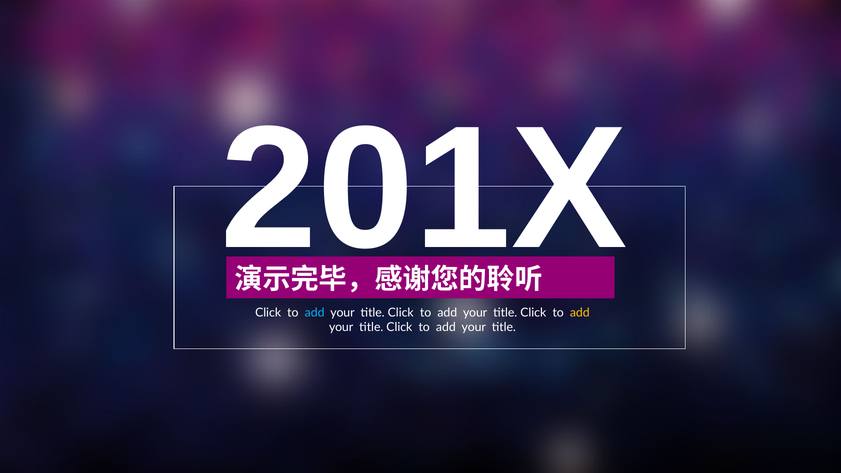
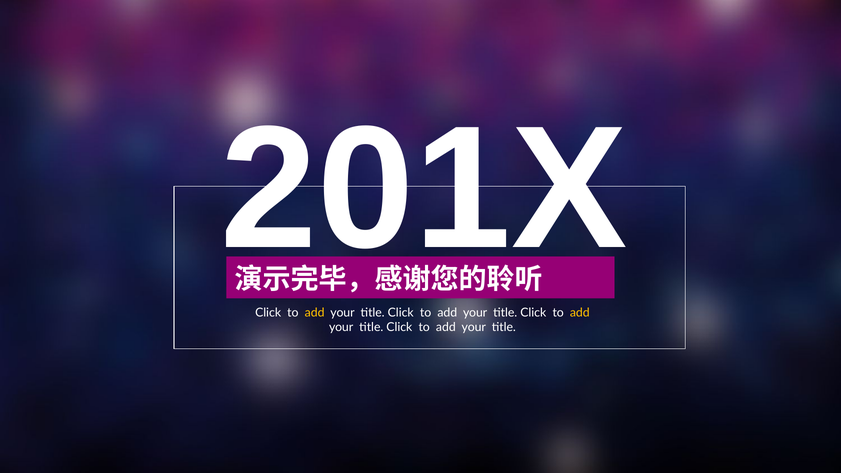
add at (315, 313) colour: light blue -> yellow
